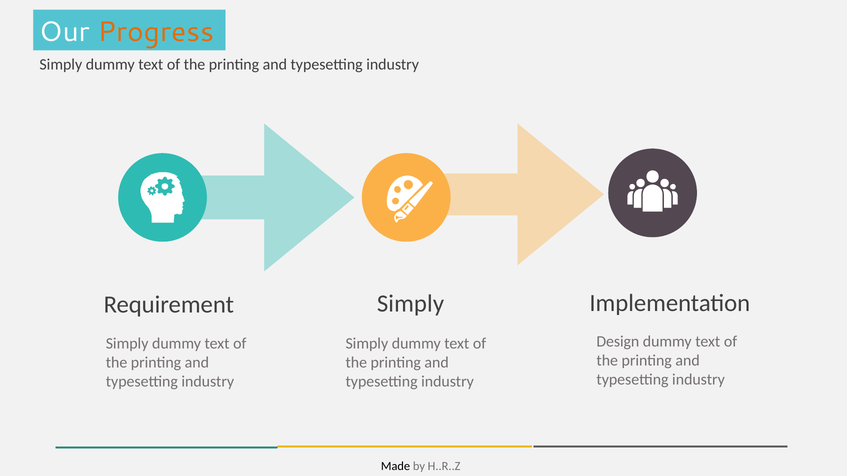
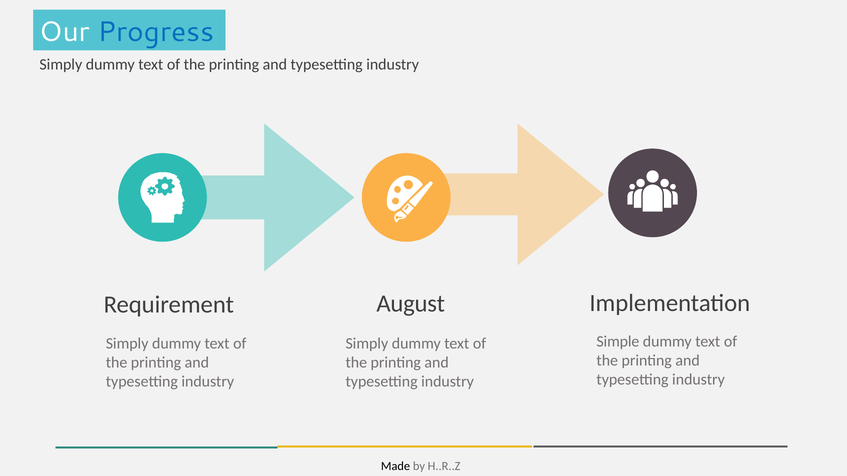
Progress colour: orange -> blue
Simply at (410, 304): Simply -> August
Design: Design -> Simple
